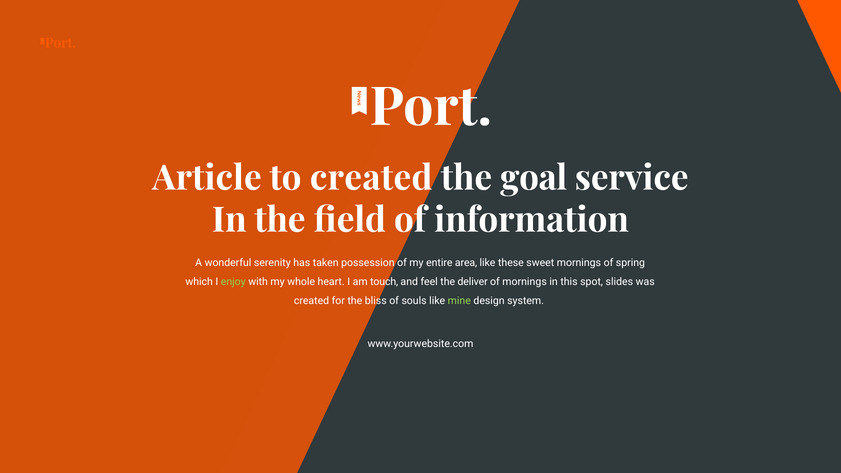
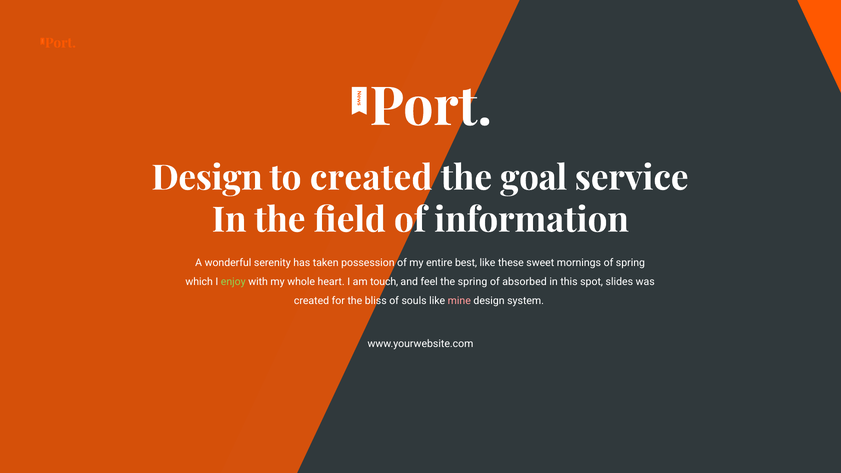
Article at (207, 178): Article -> Design
area: area -> best
the deliver: deliver -> spring
of mornings: mornings -> absorbed
mine colour: light green -> pink
